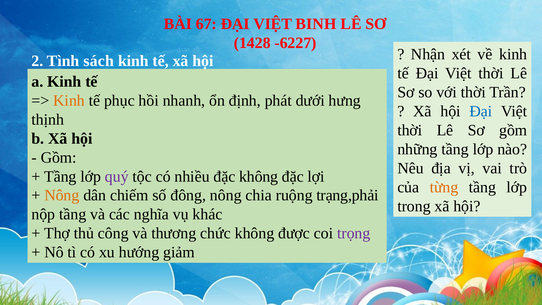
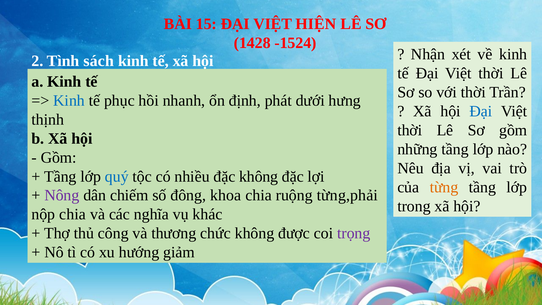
67: 67 -> 15
BINH: BINH -> HIỆN
-6227: -6227 -> -1524
Kinh at (69, 100) colour: orange -> blue
quý colour: purple -> blue
Nông at (62, 195) colour: orange -> purple
đông nông: nông -> khoa
trạng,phải: trạng,phải -> từng,phải
nộp tầng: tầng -> chia
